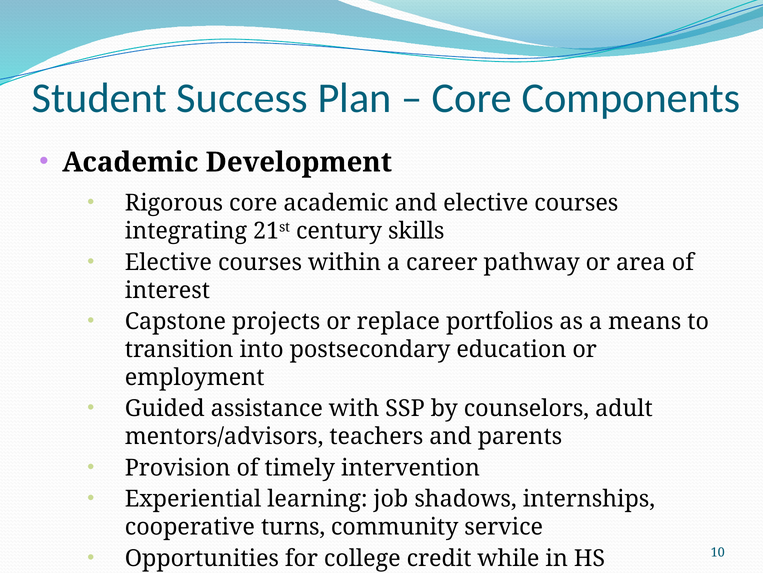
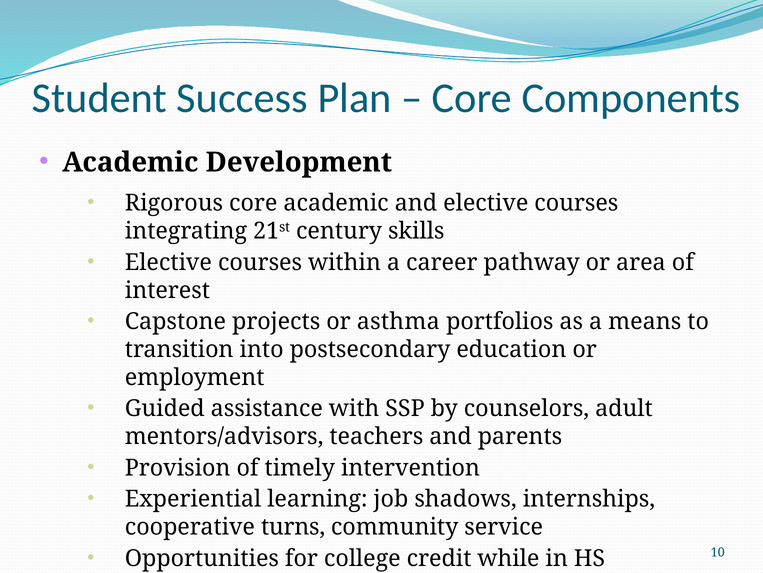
replace: replace -> asthma
